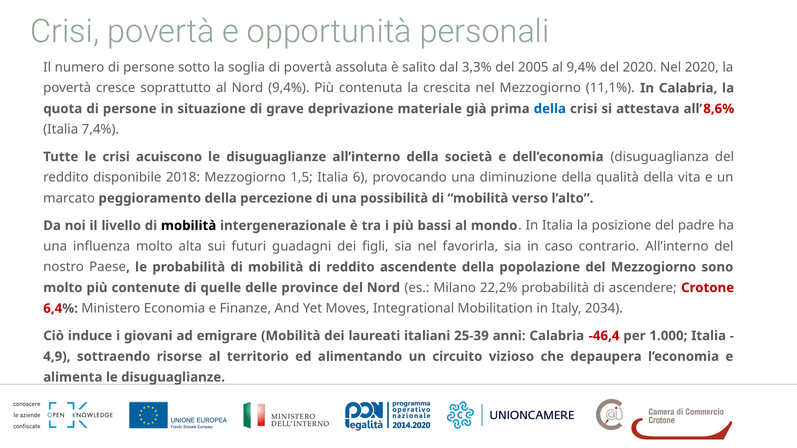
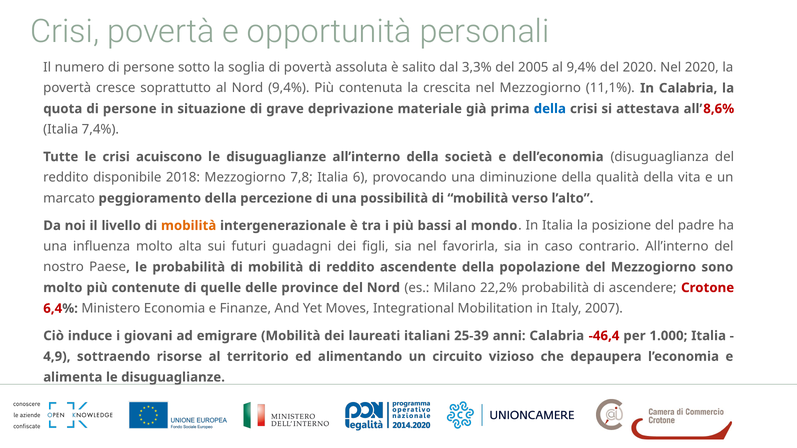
1,5: 1,5 -> 7,8
mobilità at (189, 226) colour: black -> orange
2034: 2034 -> 2007
